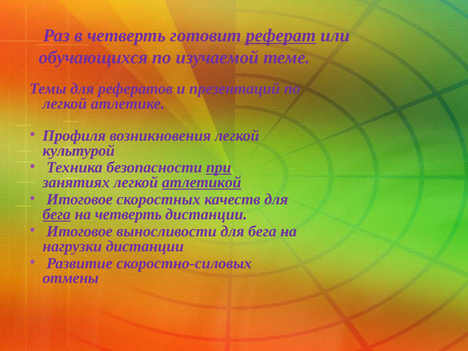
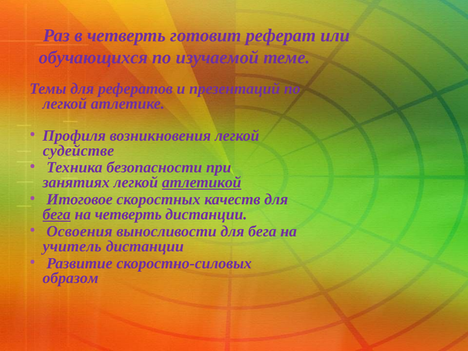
реферат underline: present -> none
культурой: культурой -> судействе
при underline: present -> none
Итоговое at (80, 231): Итоговое -> Освоения
нагрузки: нагрузки -> учитель
отмены: отмены -> образом
